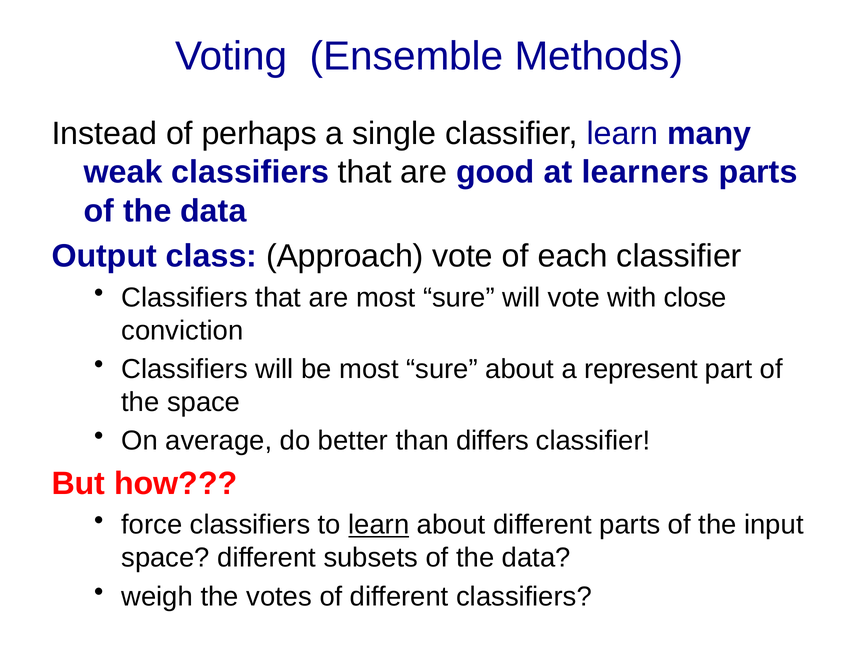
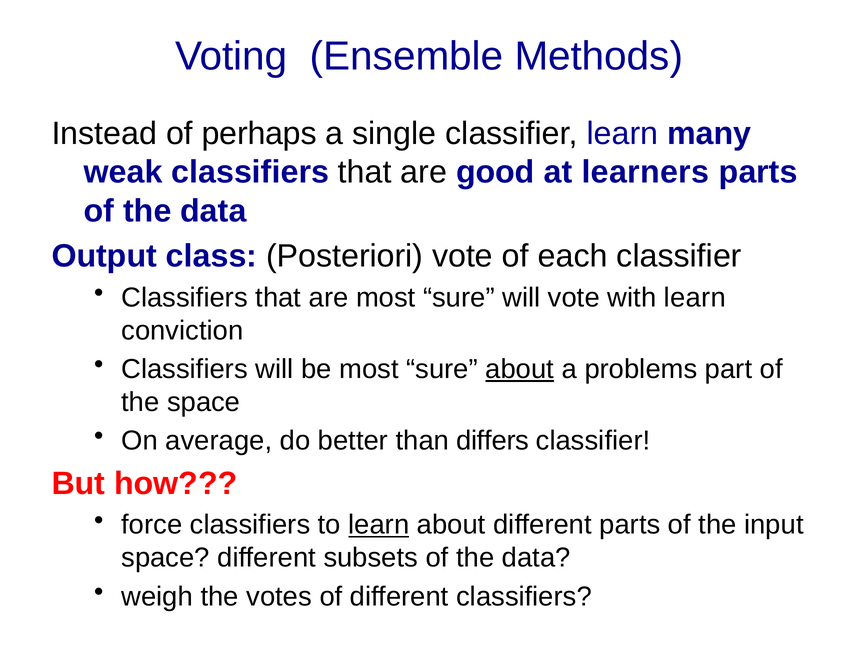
Approach: Approach -> Posteriori
with close: close -> learn
about at (520, 369) underline: none -> present
represent: represent -> problems
